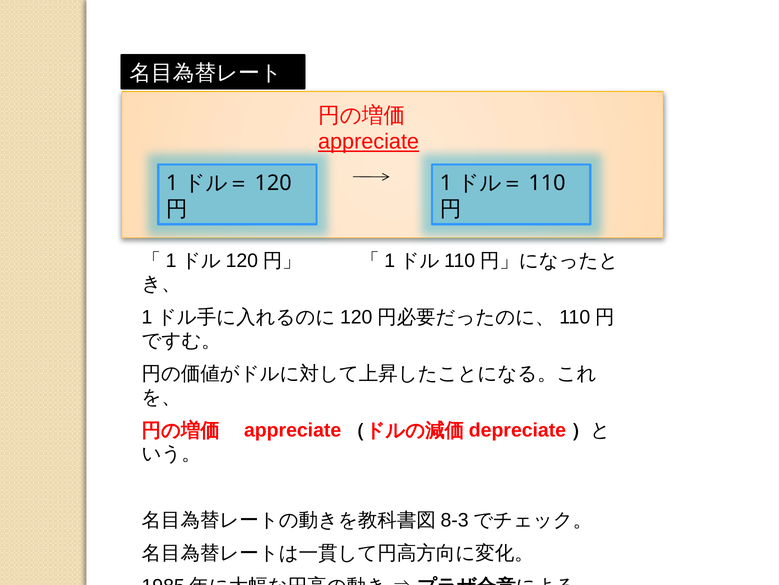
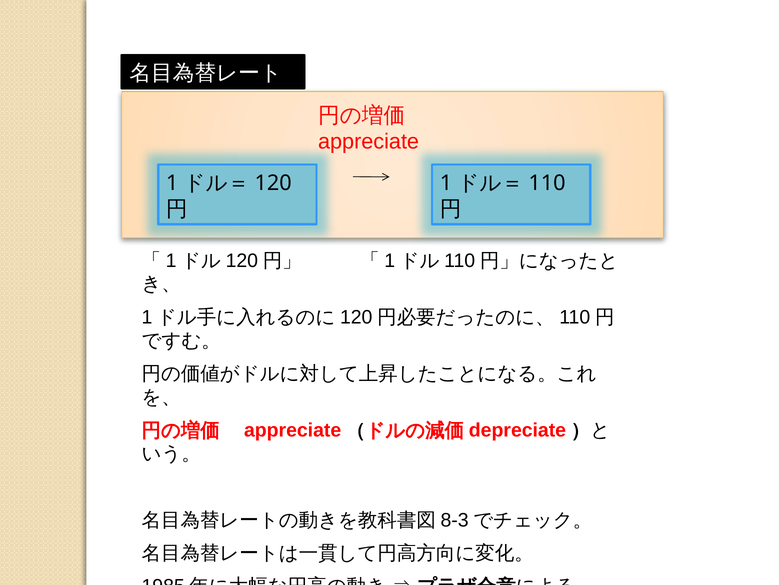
appreciate underline: present -> none
